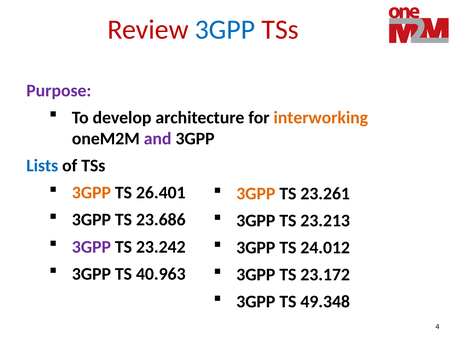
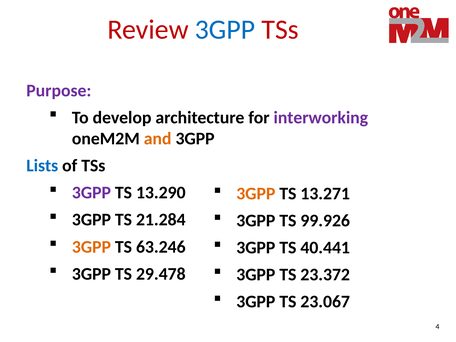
interworking colour: orange -> purple
and colour: purple -> orange
3GPP at (91, 193) colour: orange -> purple
26.401: 26.401 -> 13.290
23.261: 23.261 -> 13.271
23.686: 23.686 -> 21.284
23.213: 23.213 -> 99.926
3GPP at (91, 247) colour: purple -> orange
23.242: 23.242 -> 63.246
24.012: 24.012 -> 40.441
40.963: 40.963 -> 29.478
23.172: 23.172 -> 23.372
49.348: 49.348 -> 23.067
